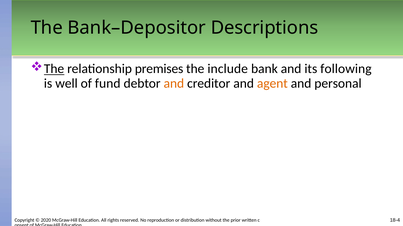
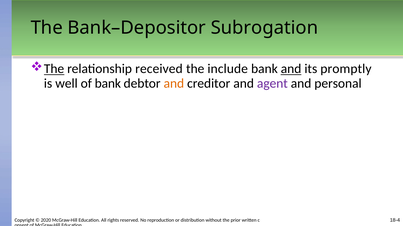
Descriptions: Descriptions -> Subrogation
premises: premises -> received
and at (291, 69) underline: none -> present
following: following -> promptly
of fund: fund -> bank
agent colour: orange -> purple
